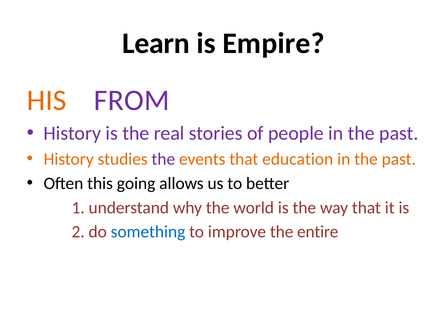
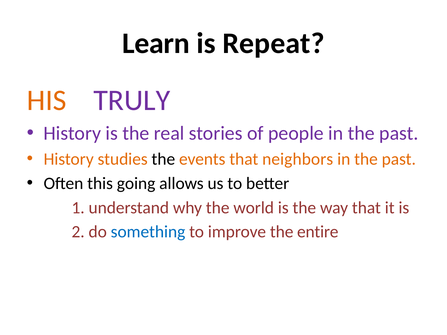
Empire: Empire -> Repeat
FROM: FROM -> TRULY
the at (163, 159) colour: purple -> black
education: education -> neighbors
